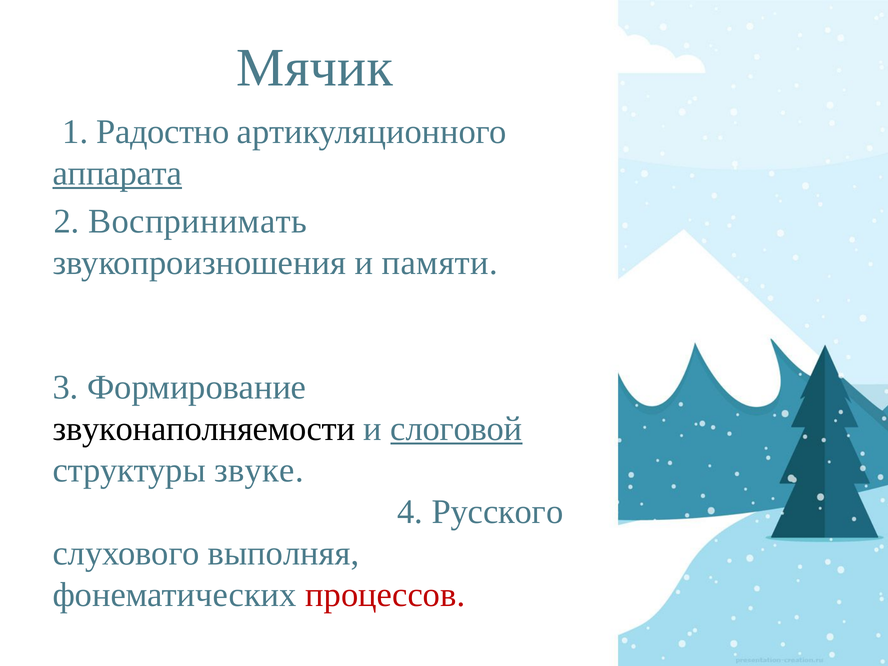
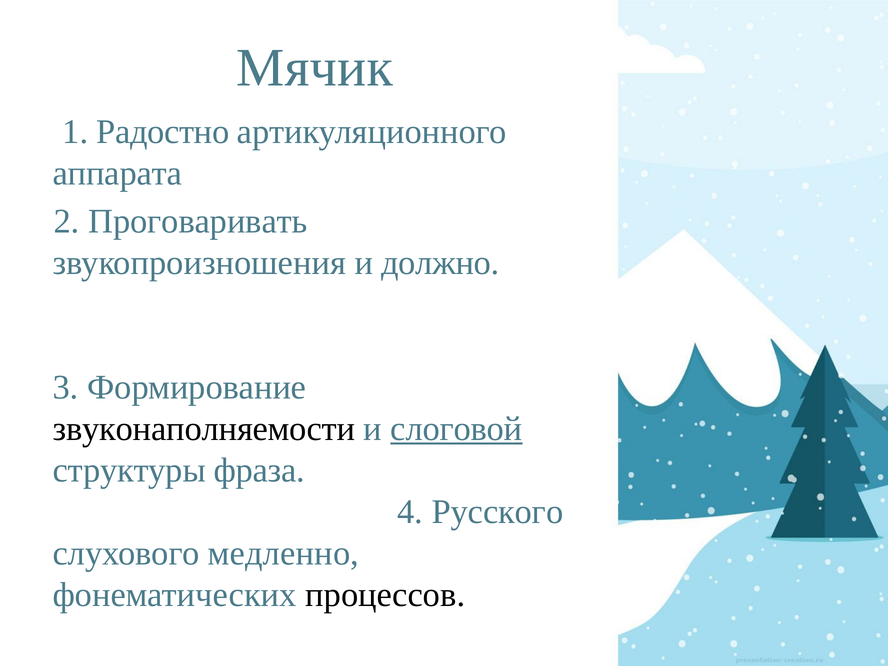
аппарата underline: present -> none
Воспринимать: Воспринимать -> Проговаривать
и памяти: памяти -> должно
звуке: звуке -> фраза
выполняя: выполняя -> медленно
процессов colour: red -> black
